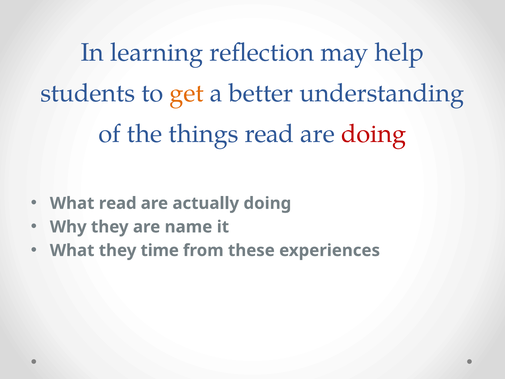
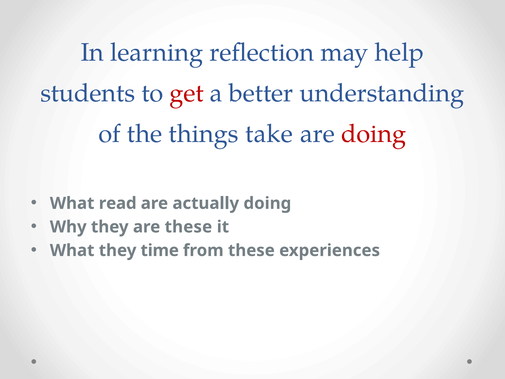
get colour: orange -> red
things read: read -> take
are name: name -> these
